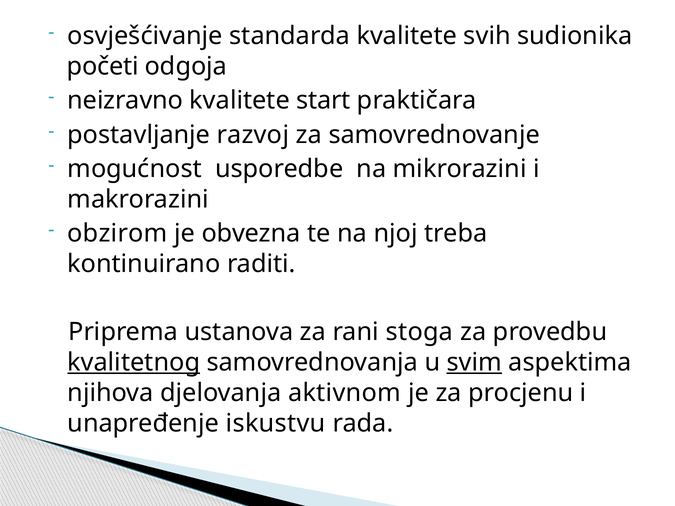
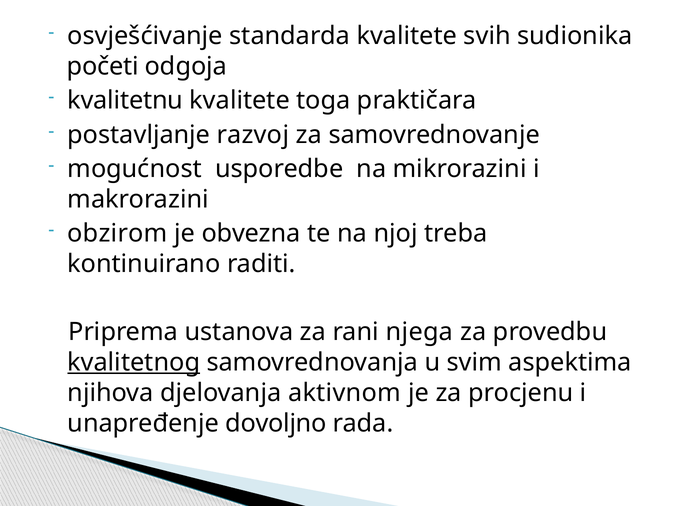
neizravno: neizravno -> kvalitetnu
start: start -> toga
stoga: stoga -> njega
svim underline: present -> none
iskustvu: iskustvu -> dovoljno
